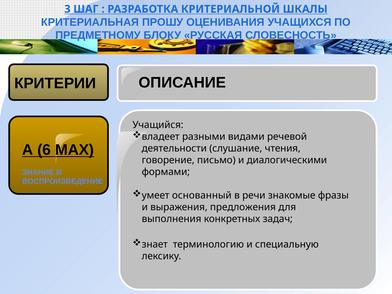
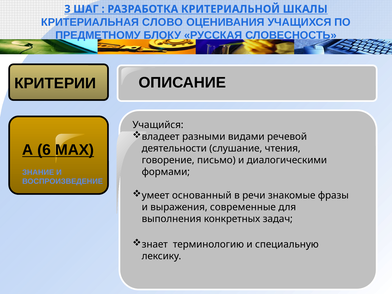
ПРОШУ: ПРОШУ -> СЛОВО
предложения: предложения -> современные
